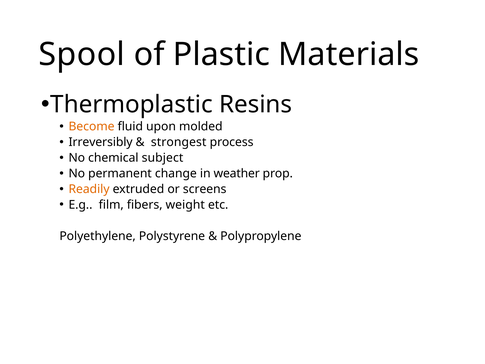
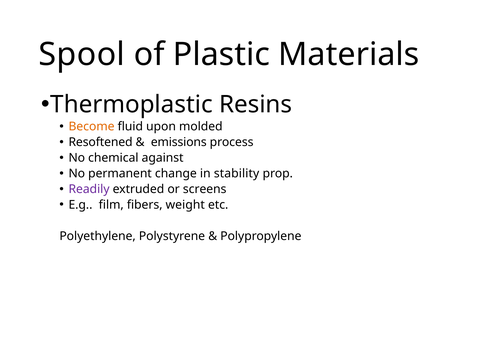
Irreversibly: Irreversibly -> Resoftened
strongest: strongest -> emissions
subject: subject -> against
weather: weather -> stability
Readily colour: orange -> purple
